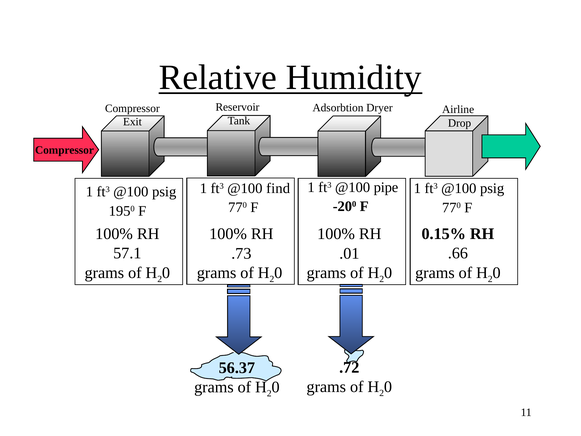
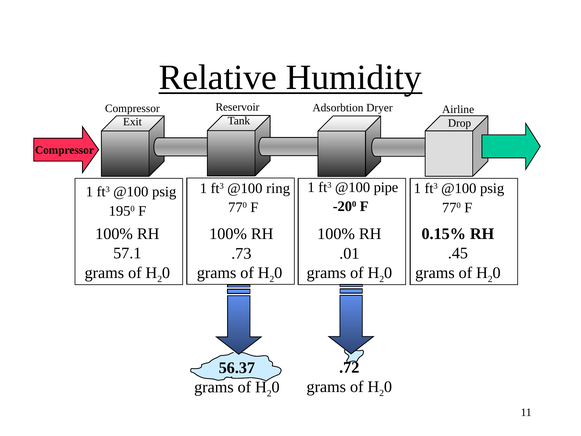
find: find -> ring
.66: .66 -> .45
